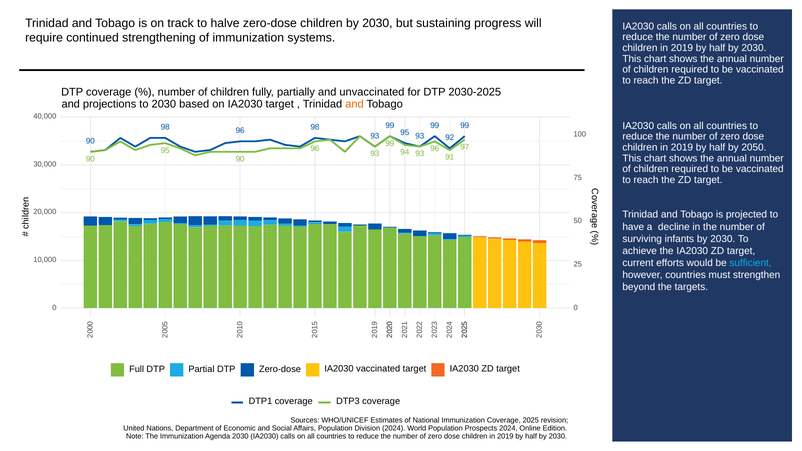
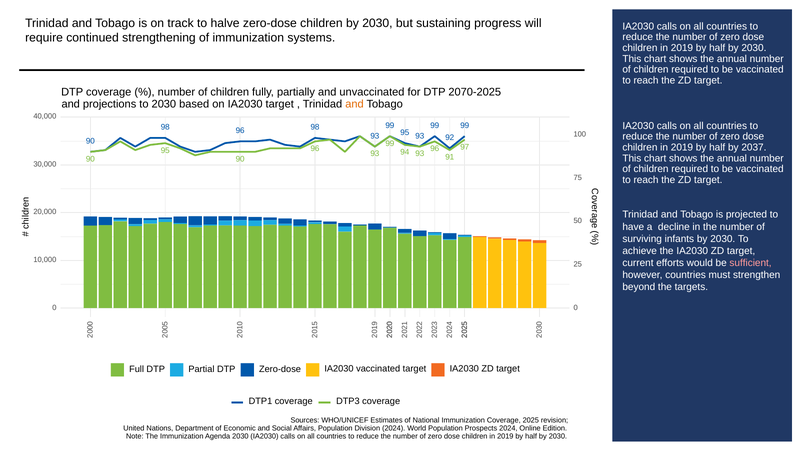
2030-2025: 2030-2025 -> 2070-2025
2050: 2050 -> 2037
sufficient colour: light blue -> pink
